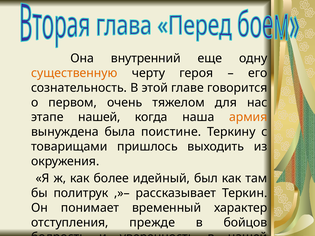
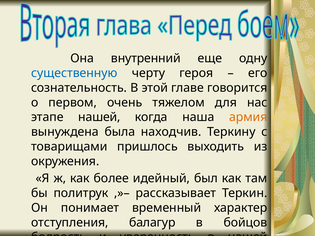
существенную colour: orange -> blue
поистине: поистине -> находчив
прежде: прежде -> балагур
